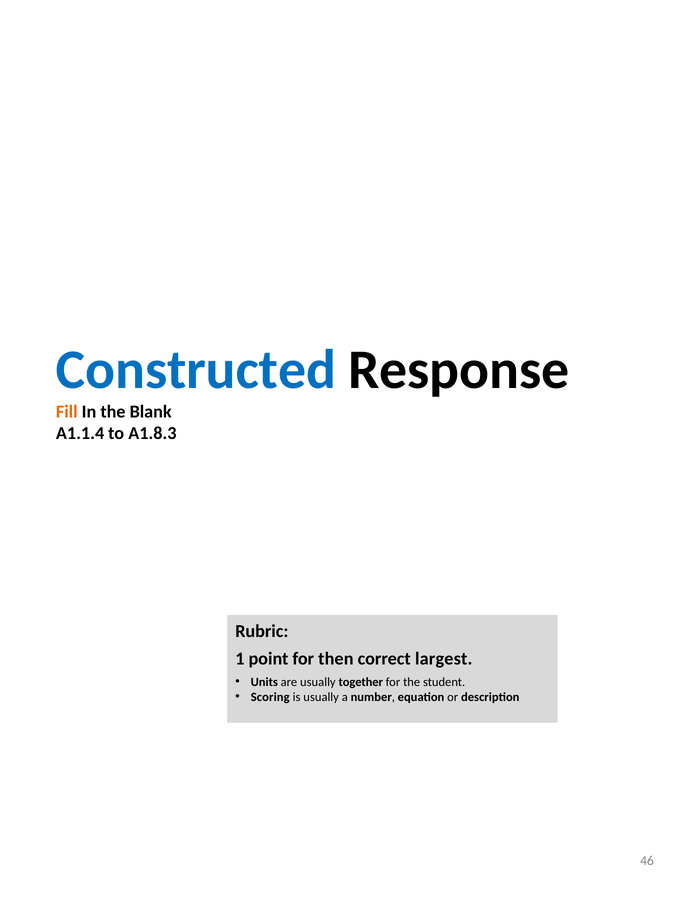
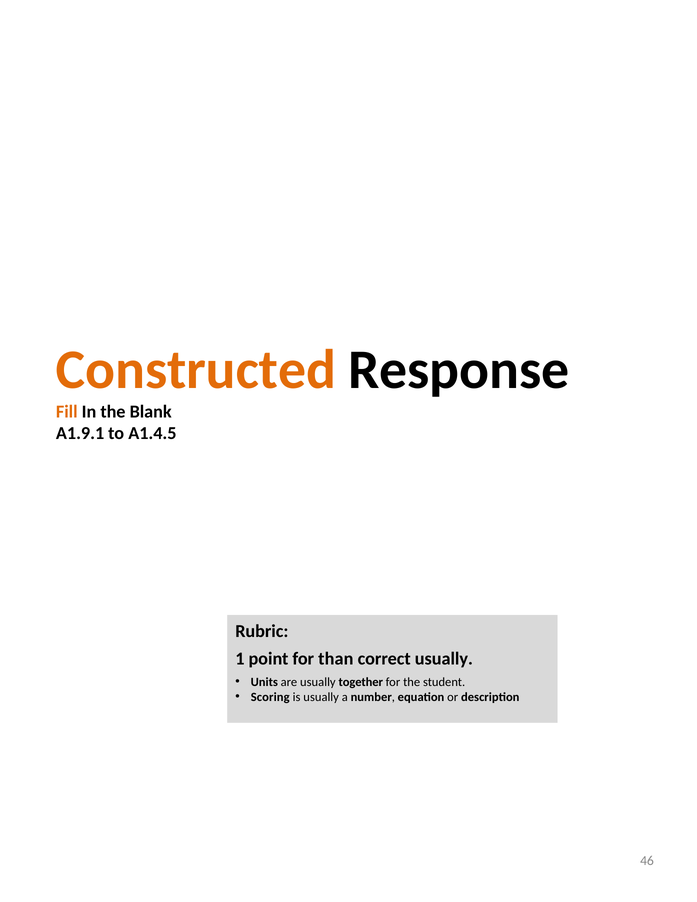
Constructed colour: blue -> orange
A1.1.4: A1.1.4 -> A1.9.1
A1.8.3: A1.8.3 -> A1.4.5
then: then -> than
correct largest: largest -> usually
